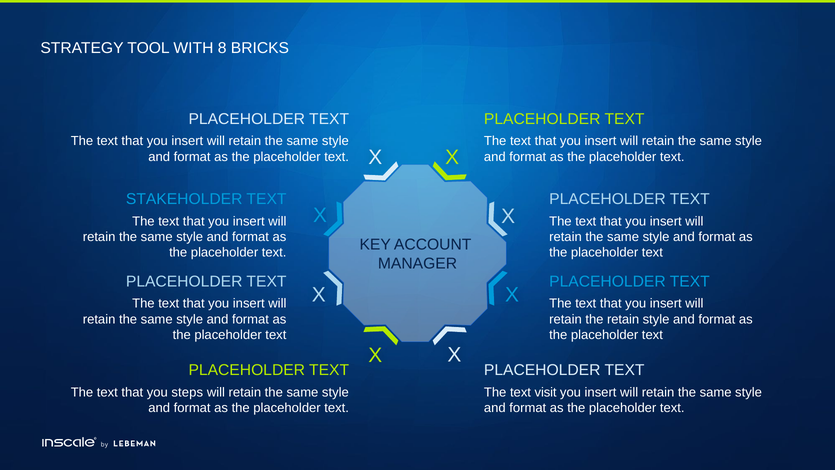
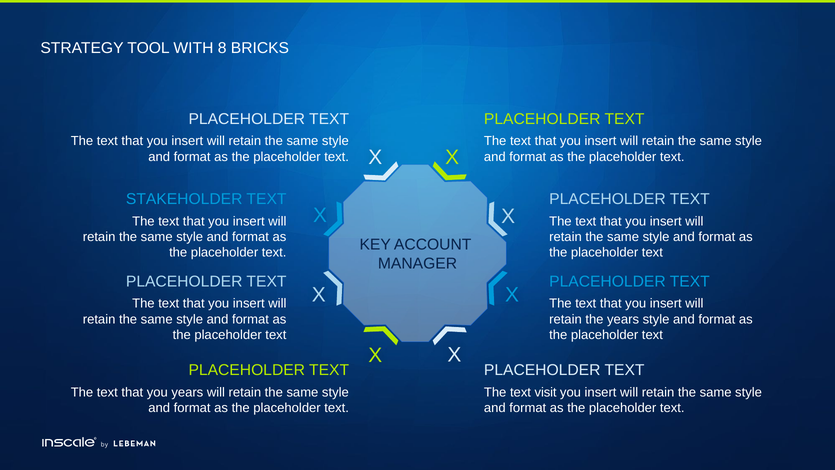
the retain: retain -> years
you steps: steps -> years
